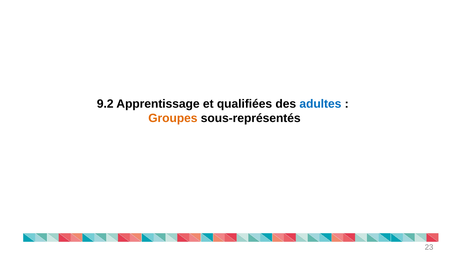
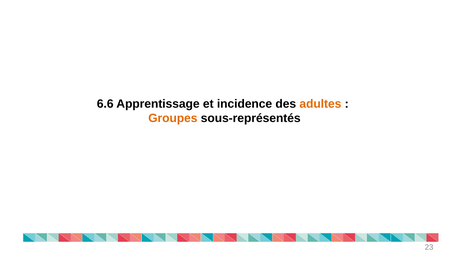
9.2: 9.2 -> 6.6
qualifiées: qualifiées -> incidence
adultes colour: blue -> orange
